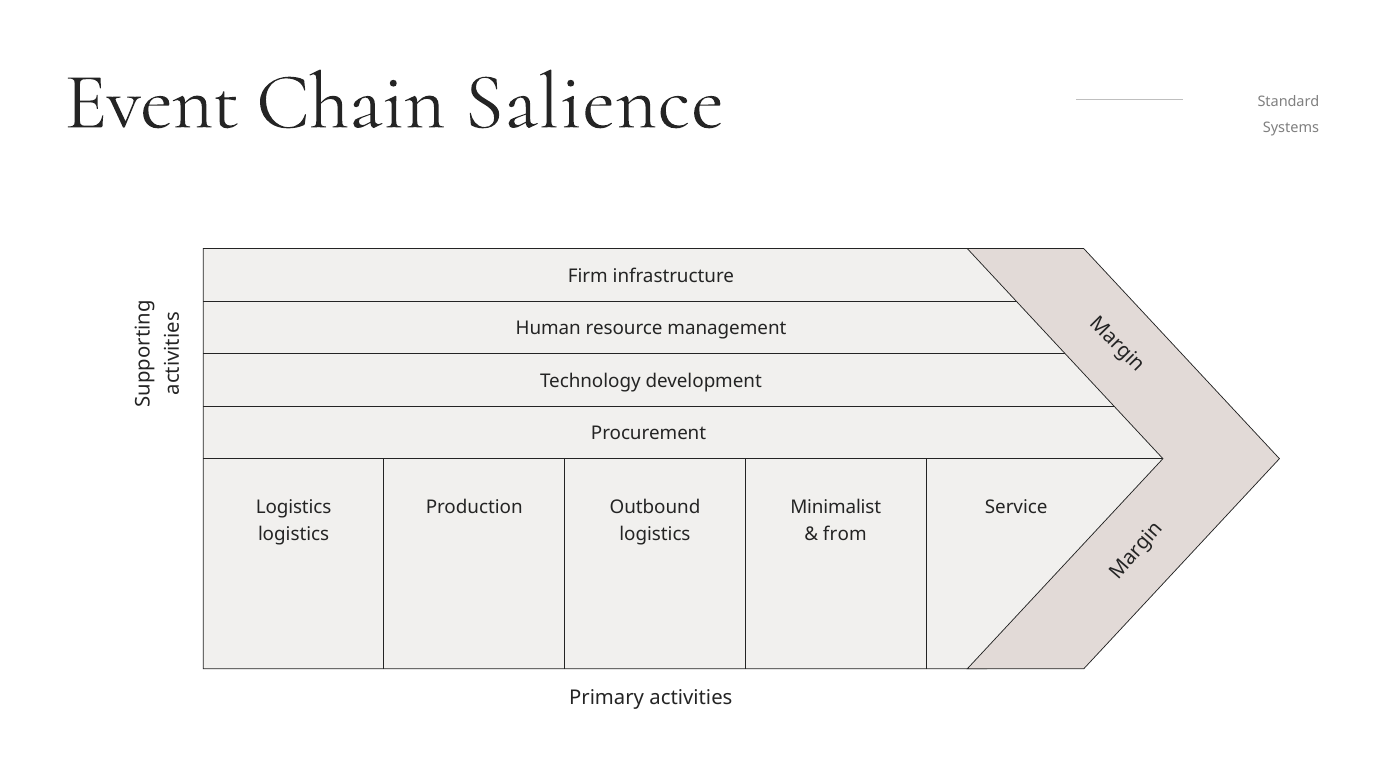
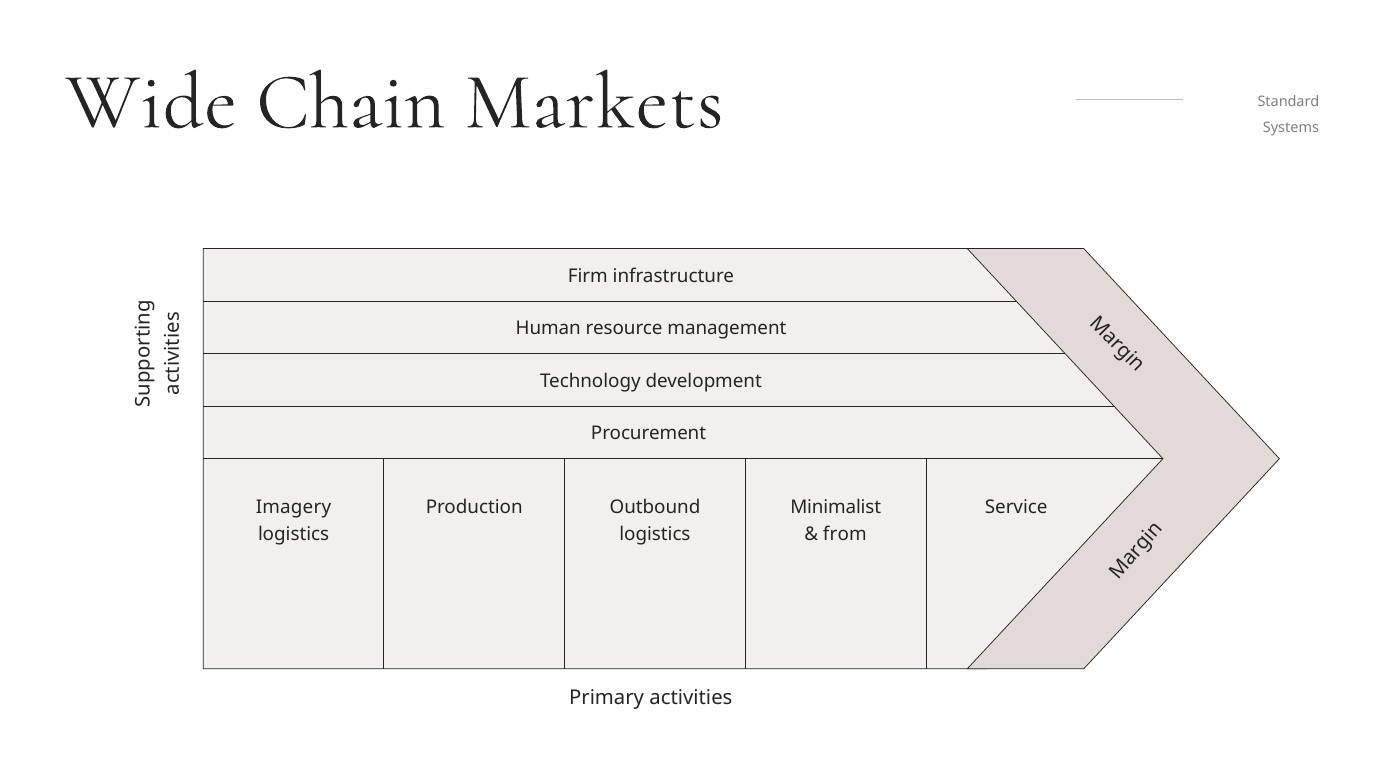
Event: Event -> Wide
Salience: Salience -> Markets
Logistics at (294, 507): Logistics -> Imagery
